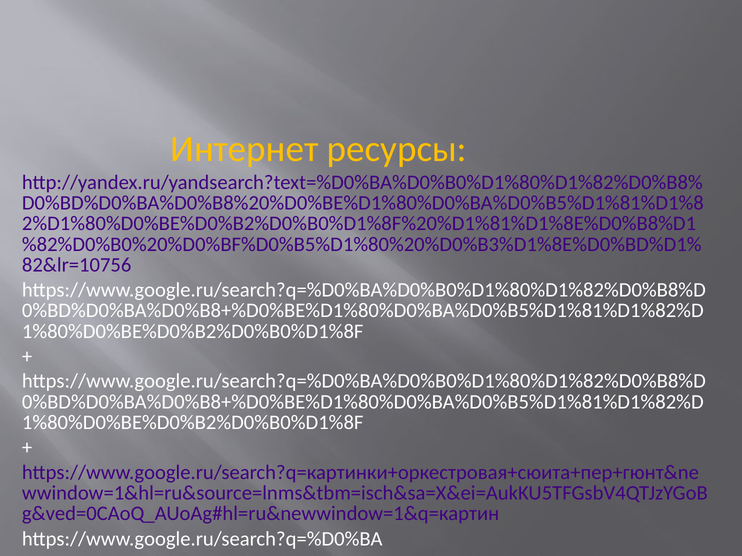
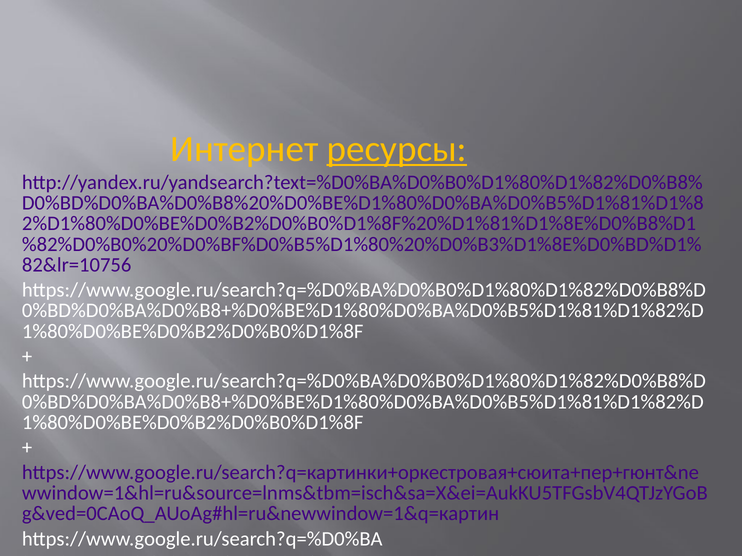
ресурсы underline: none -> present
